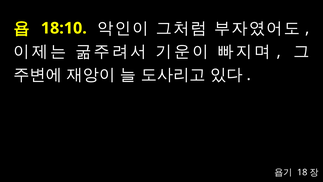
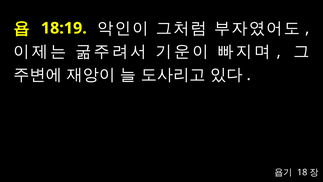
18:10: 18:10 -> 18:19
